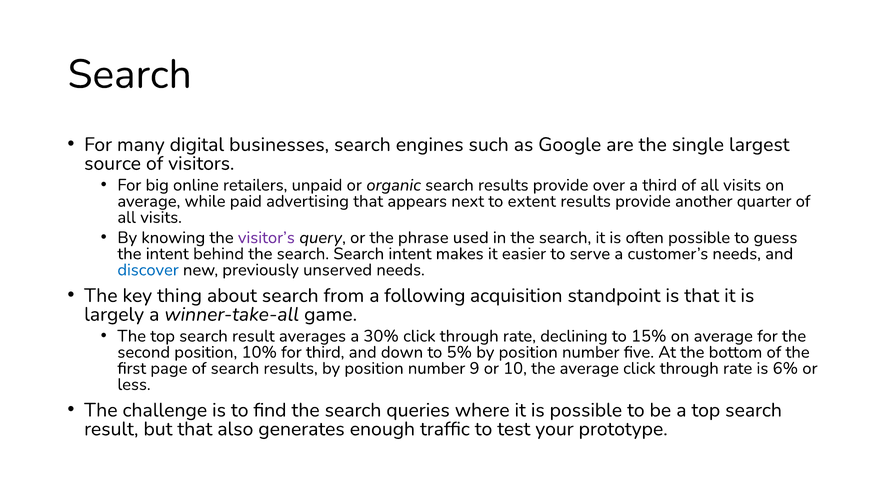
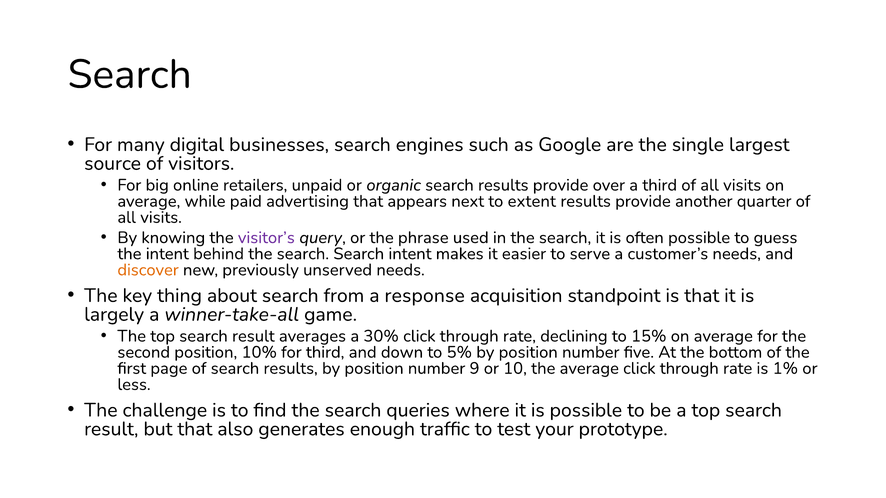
discover colour: blue -> orange
following: following -> response
6%: 6% -> 1%
